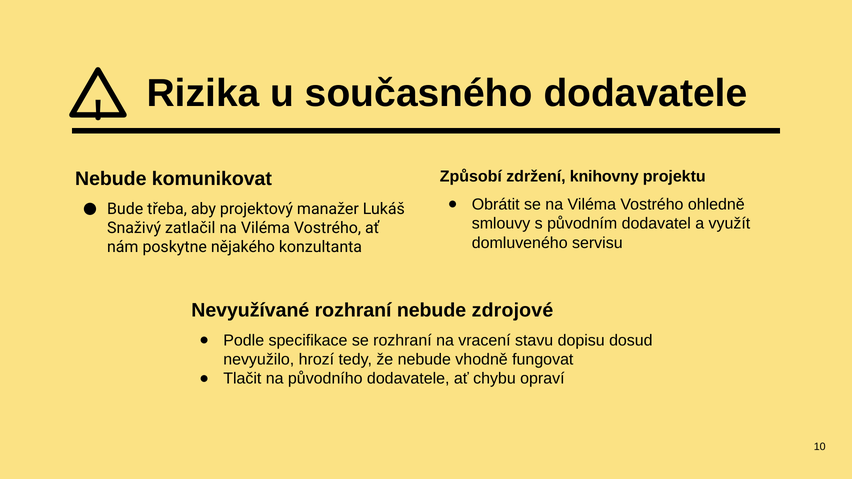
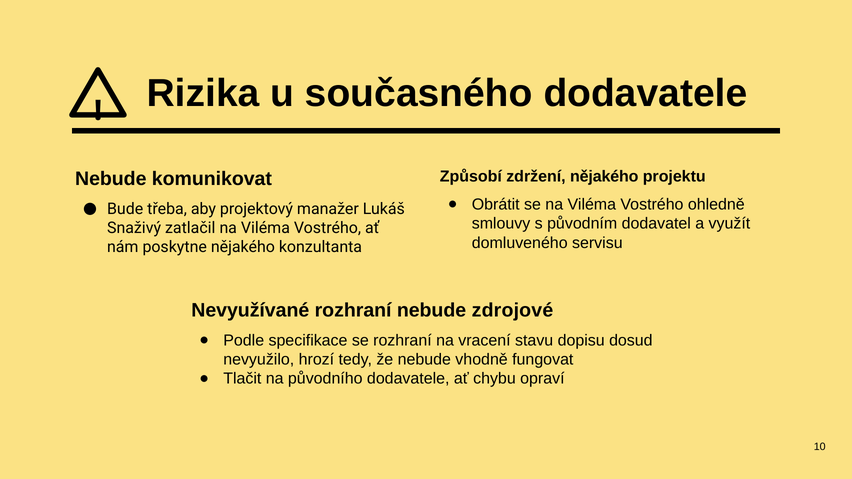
zdržení knihovny: knihovny -> nějakého
